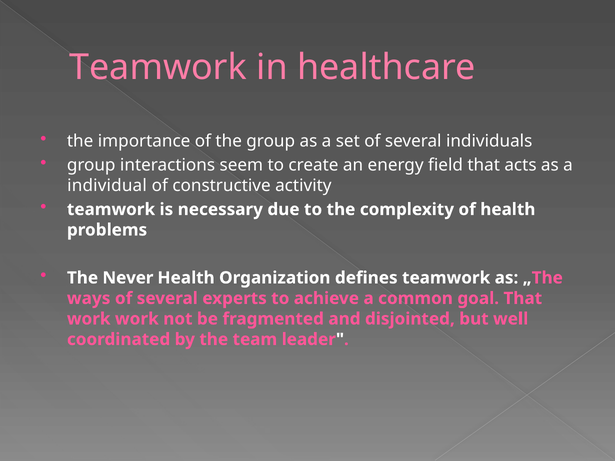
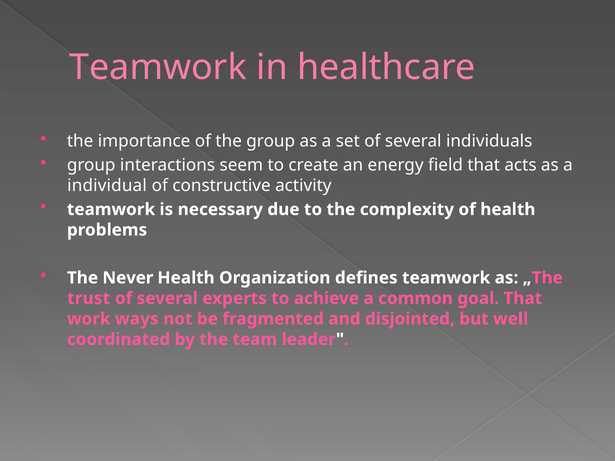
ways: ways -> trust
work work: work -> ways
